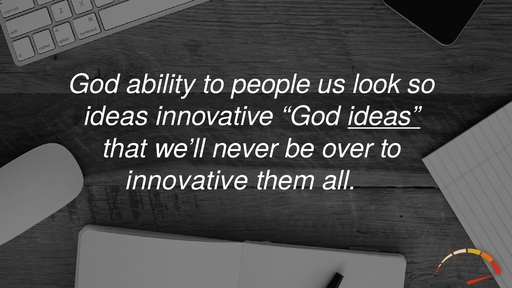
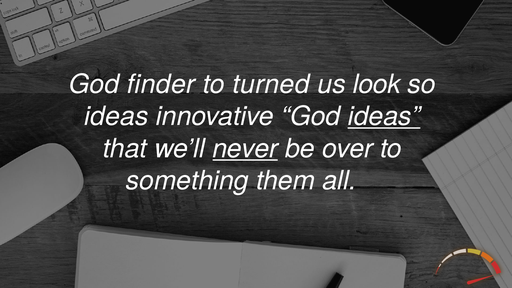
ability: ability -> finder
people: people -> turned
never underline: none -> present
innovative at (187, 181): innovative -> something
